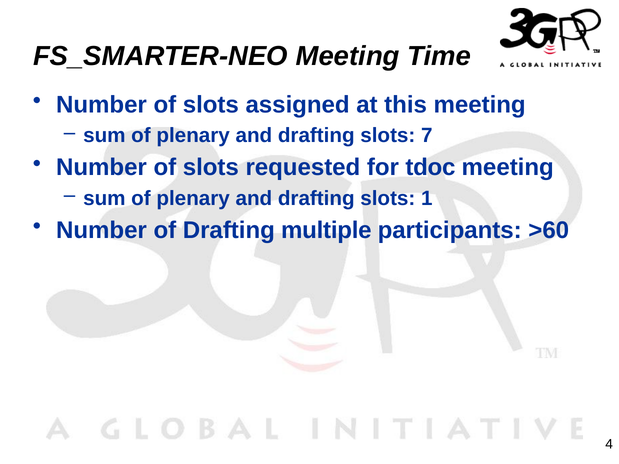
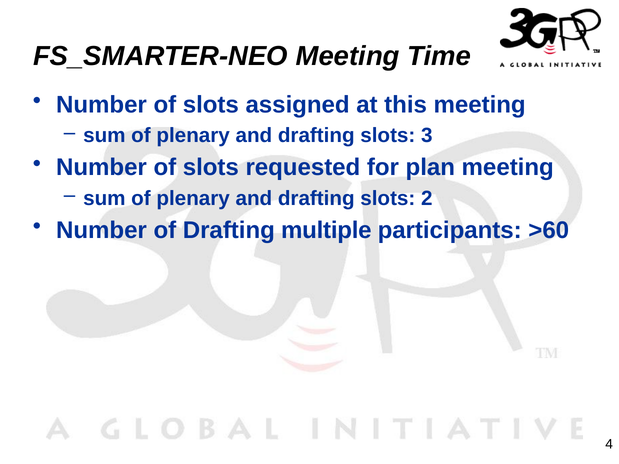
7: 7 -> 3
tdoc: tdoc -> plan
1: 1 -> 2
